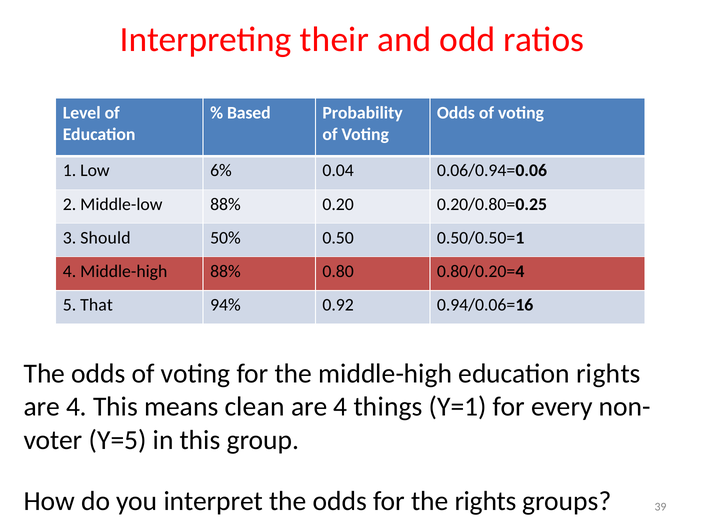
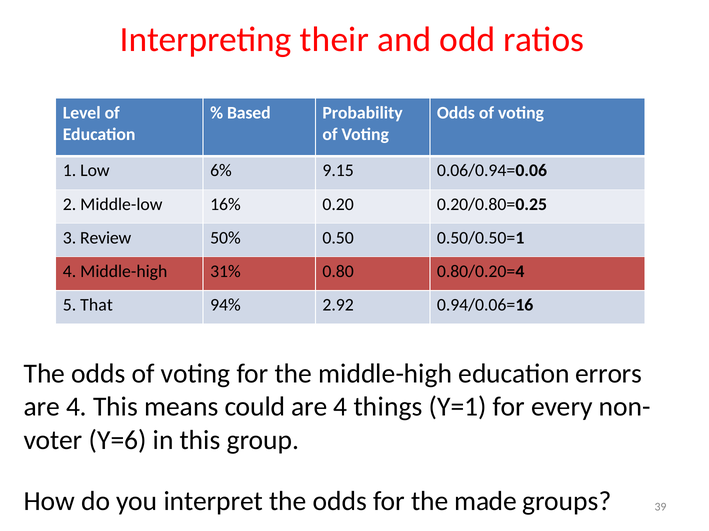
0.04: 0.04 -> 9.15
Middle-low 88%: 88% -> 16%
Should: Should -> Review
Middle-high 88%: 88% -> 31%
0.92: 0.92 -> 2.92
education rights: rights -> errors
clean: clean -> could
Y=5: Y=5 -> Y=6
the rights: rights -> made
